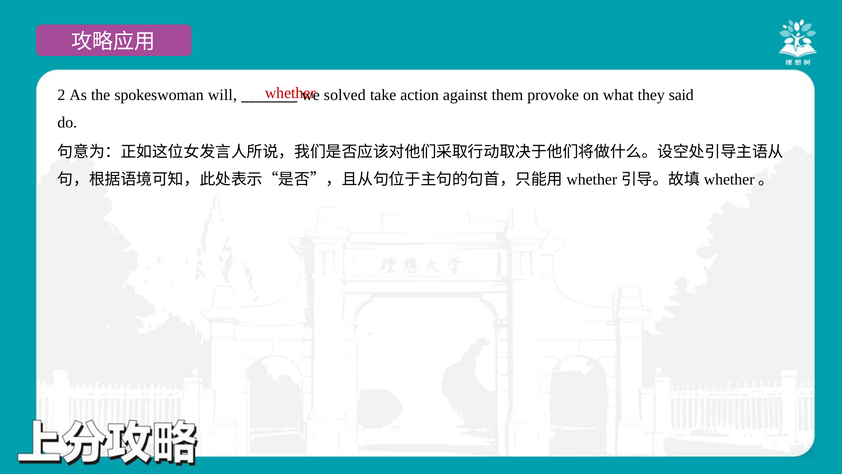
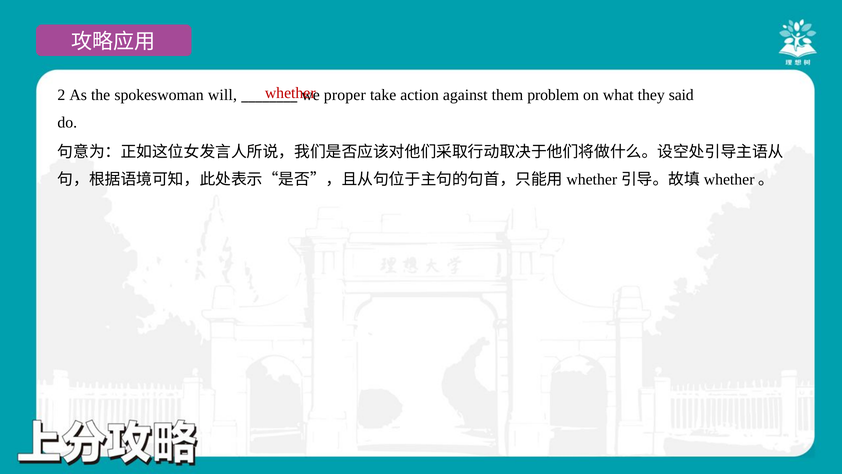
solved: solved -> proper
provoke: provoke -> problem
